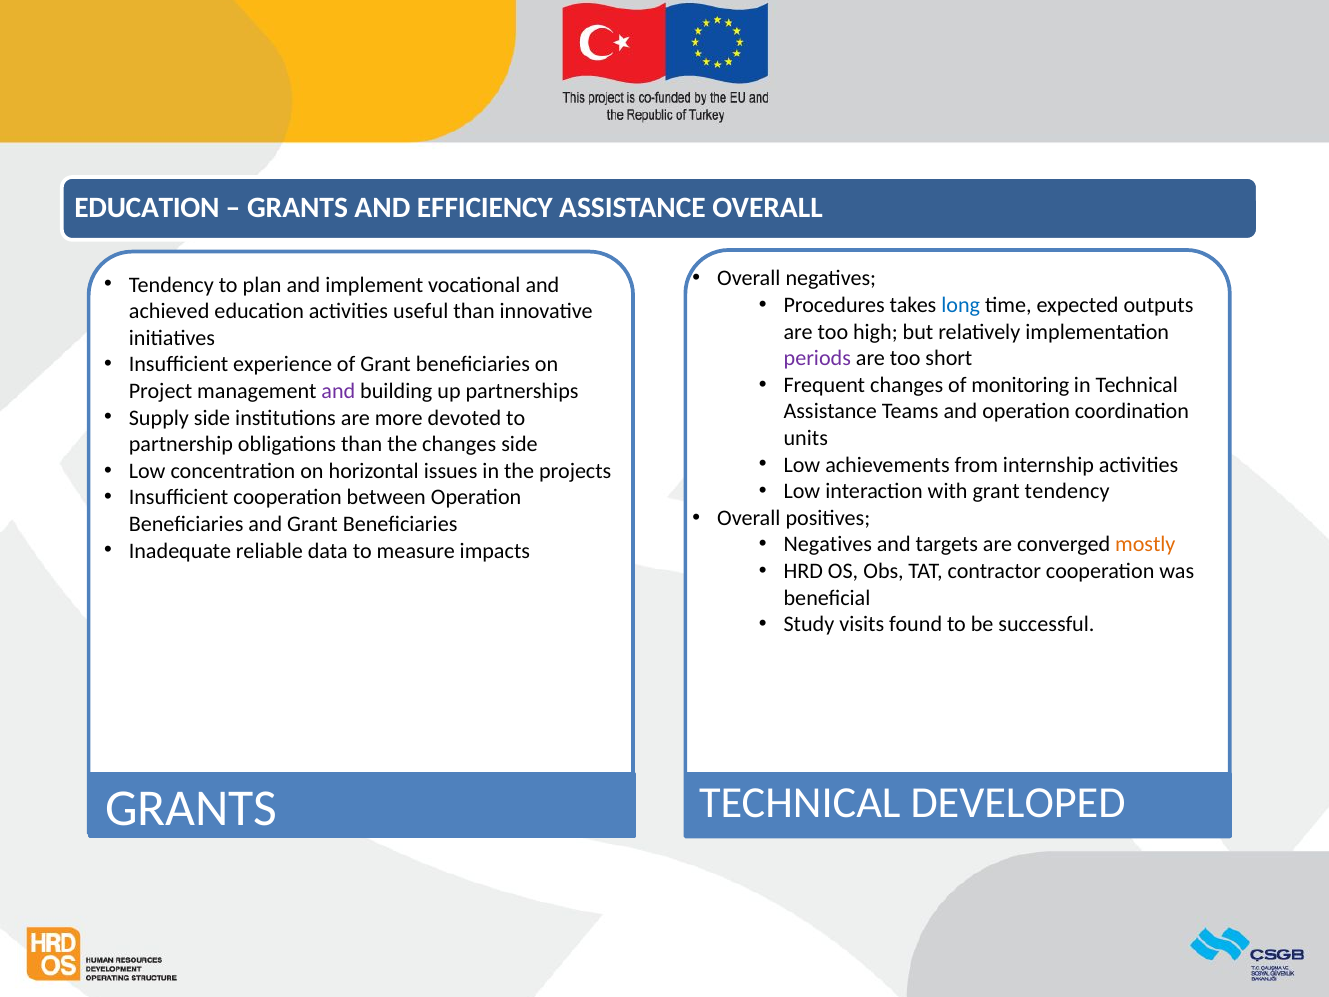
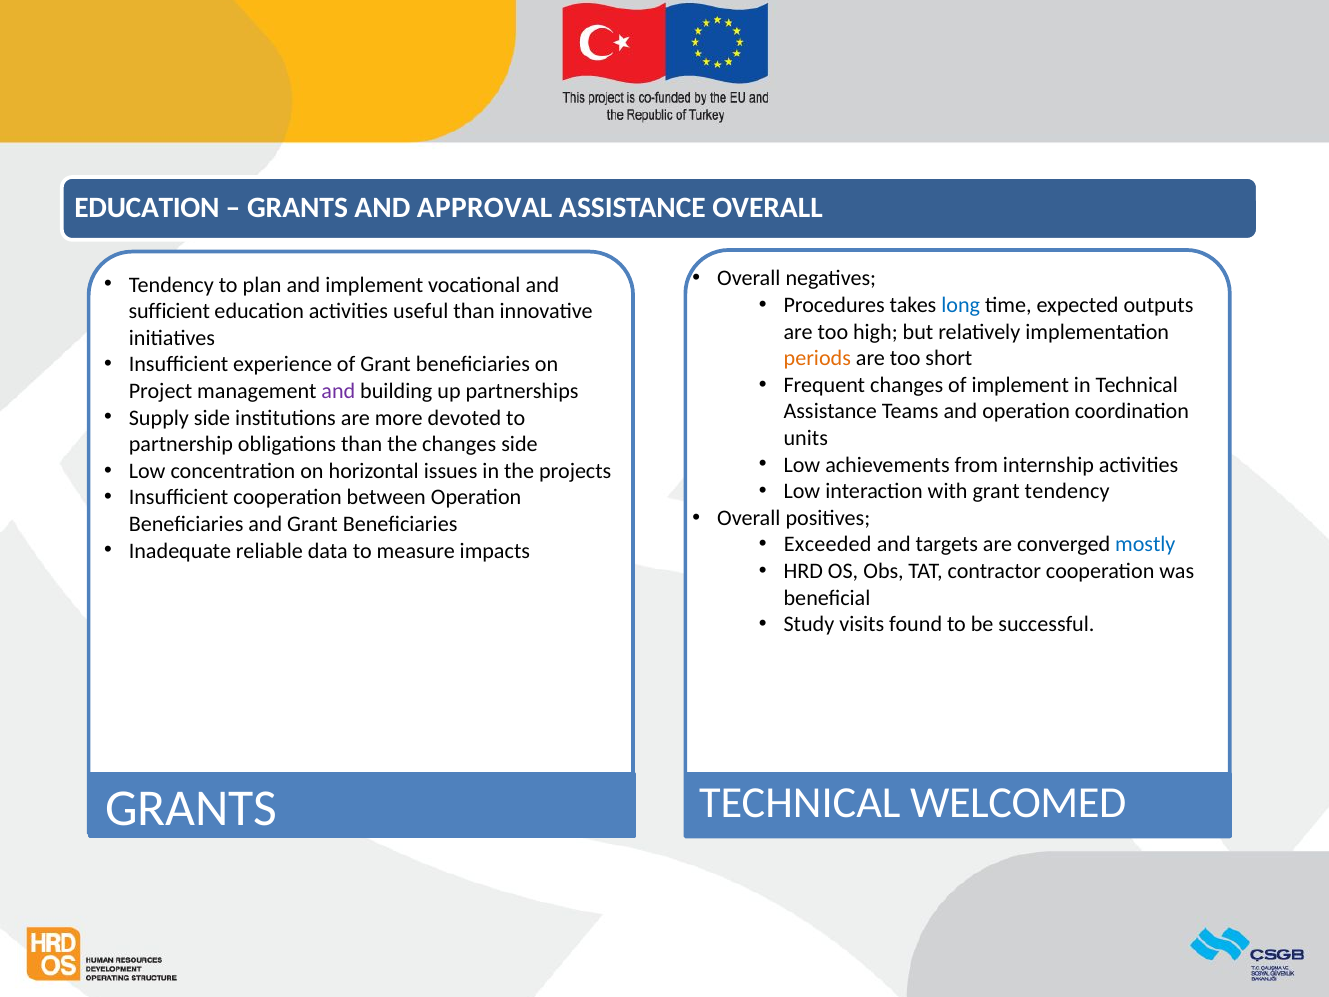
EFFICIENCY: EFFICIENCY -> APPROVAL
achieved: achieved -> sufficient
periods colour: purple -> orange
of monitoring: monitoring -> implement
Negatives at (828, 544): Negatives -> Exceeded
mostly colour: orange -> blue
DEVELOPED: DEVELOPED -> WELCOMED
